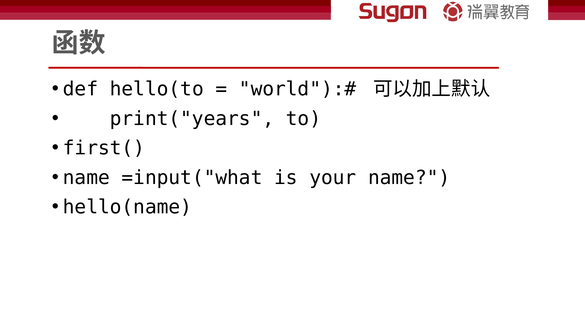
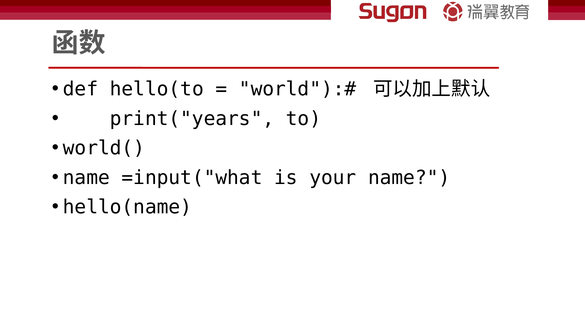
first(: first( -> world(
